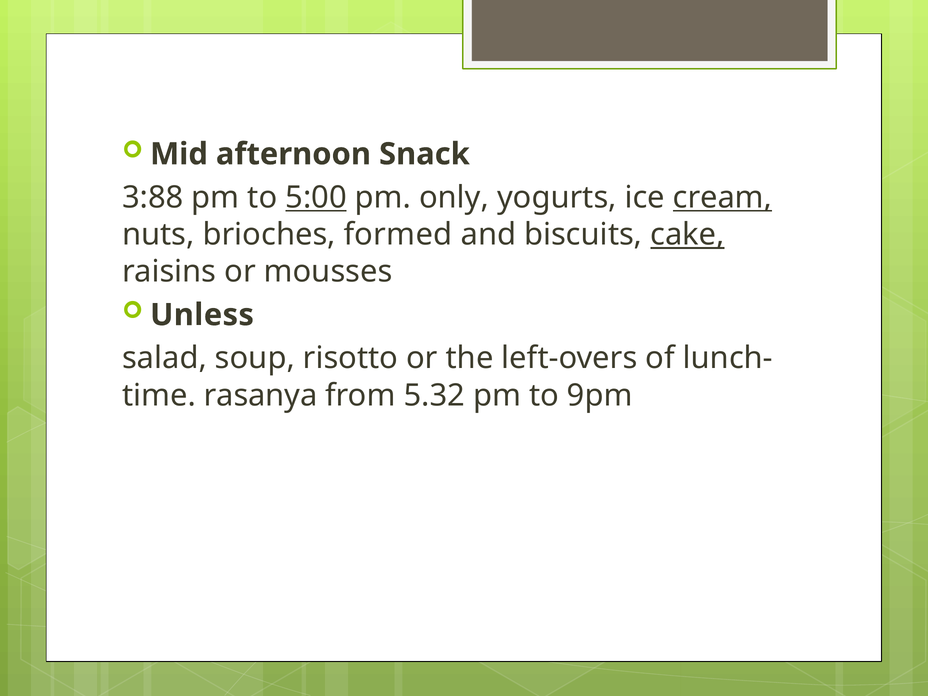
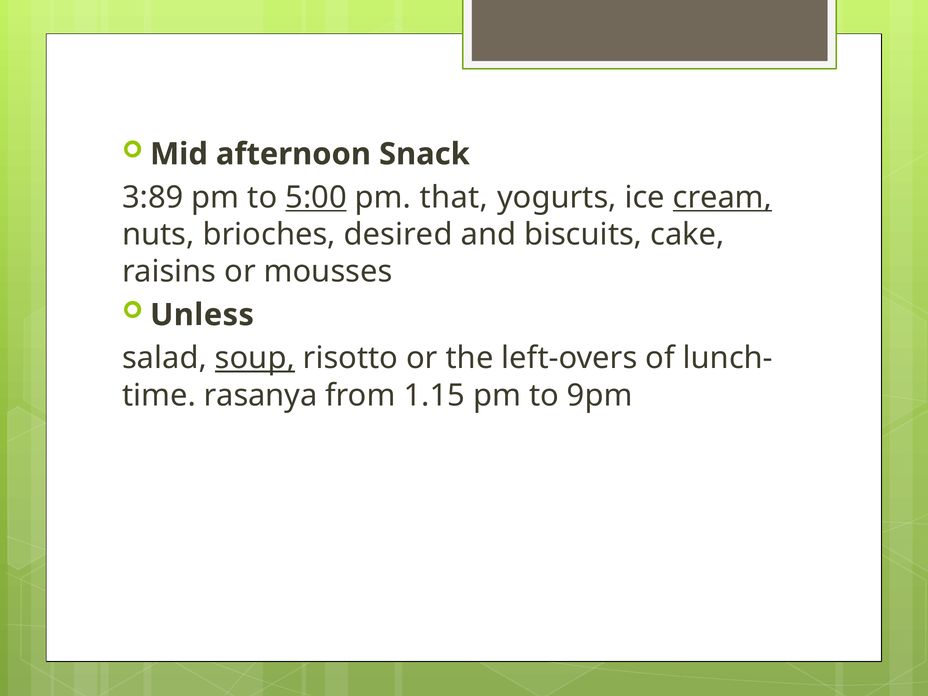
3:88: 3:88 -> 3:89
only: only -> that
formed: formed -> desired
cake underline: present -> none
soup underline: none -> present
5.32: 5.32 -> 1.15
